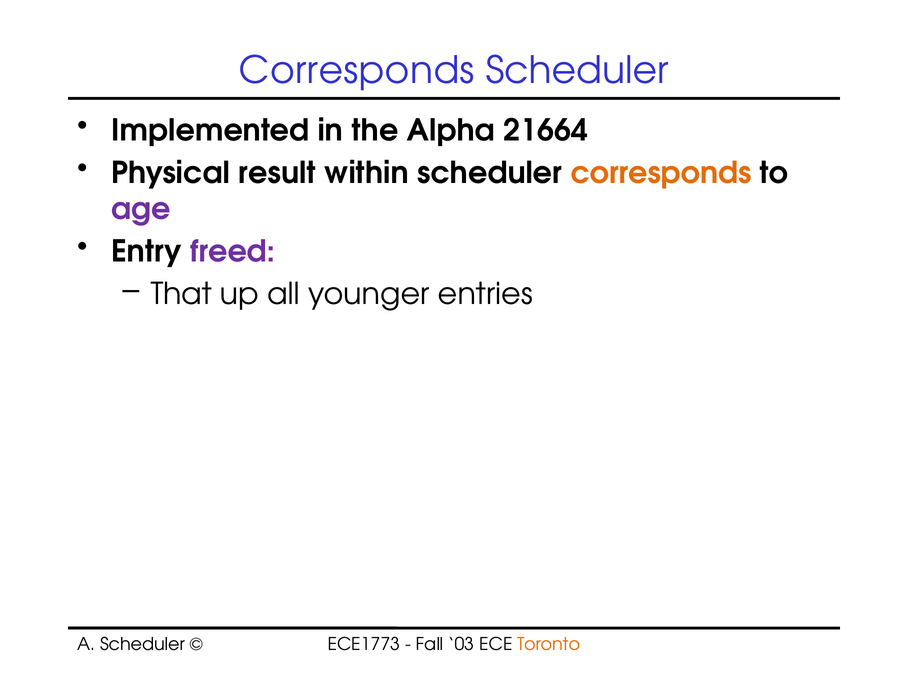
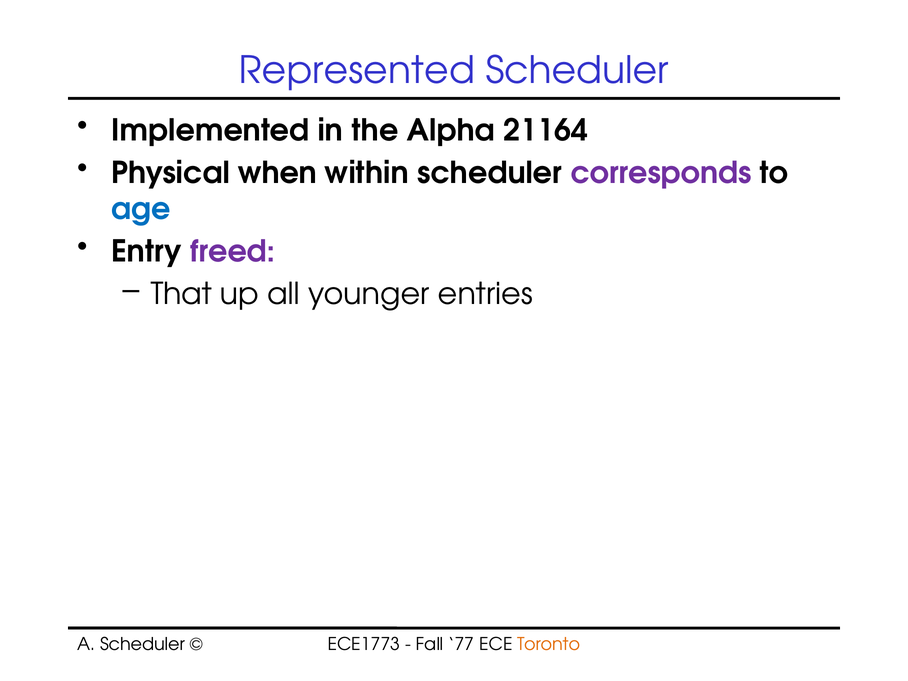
Corresponds at (357, 71): Corresponds -> Represented
21664: 21664 -> 21164
result: result -> when
corresponds at (661, 173) colour: orange -> purple
age colour: purple -> blue
03: 03 -> 77
